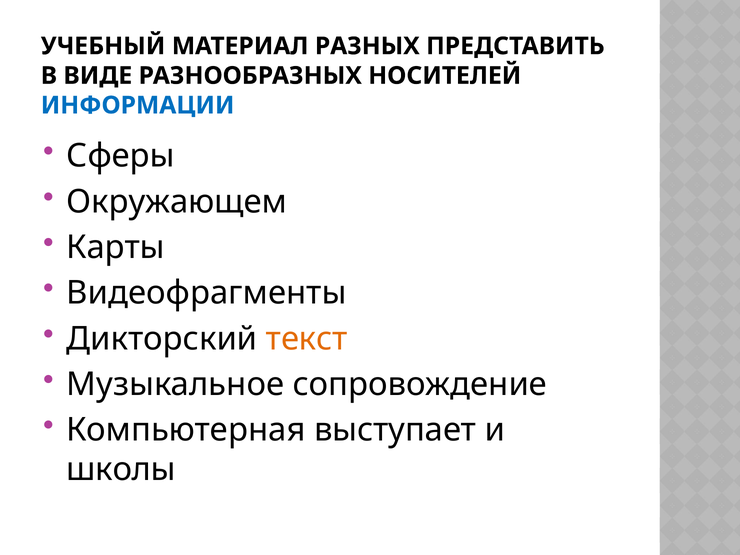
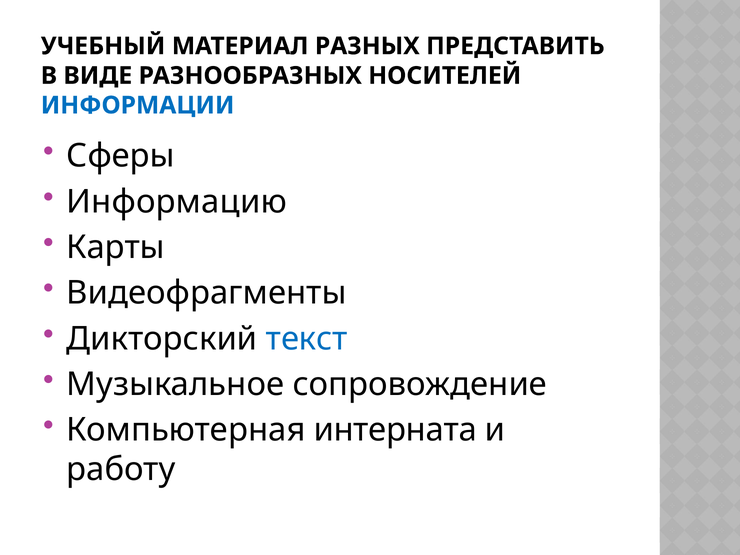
Окружающем: Окружающем -> Информацию
текст colour: orange -> blue
выступает: выступает -> интерната
школы: школы -> работу
